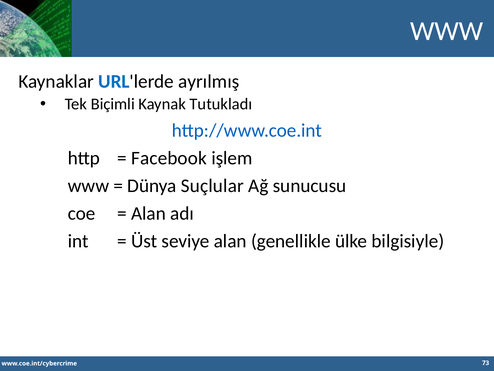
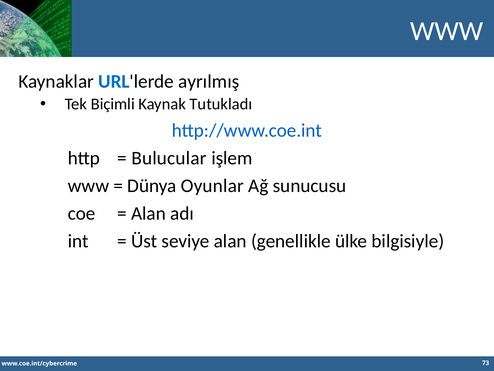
Facebook: Facebook -> Bulucular
Suçlular: Suçlular -> Oyunlar
